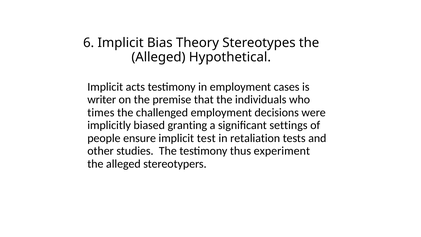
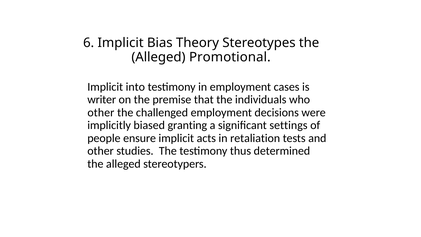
Hypothetical: Hypothetical -> Promotional
acts: acts -> into
times at (101, 112): times -> other
test: test -> acts
experiment: experiment -> determined
